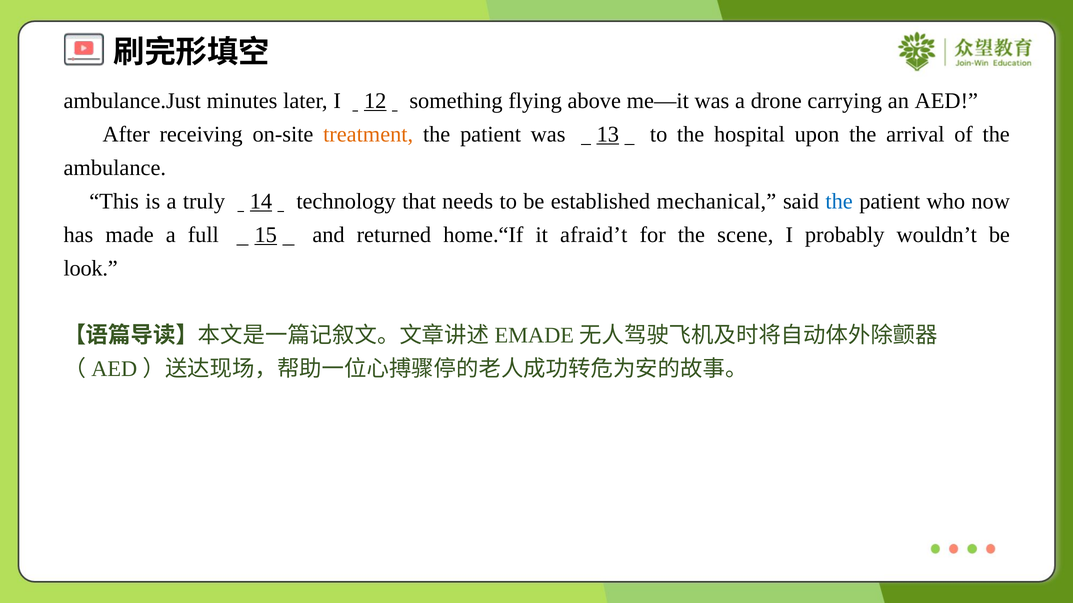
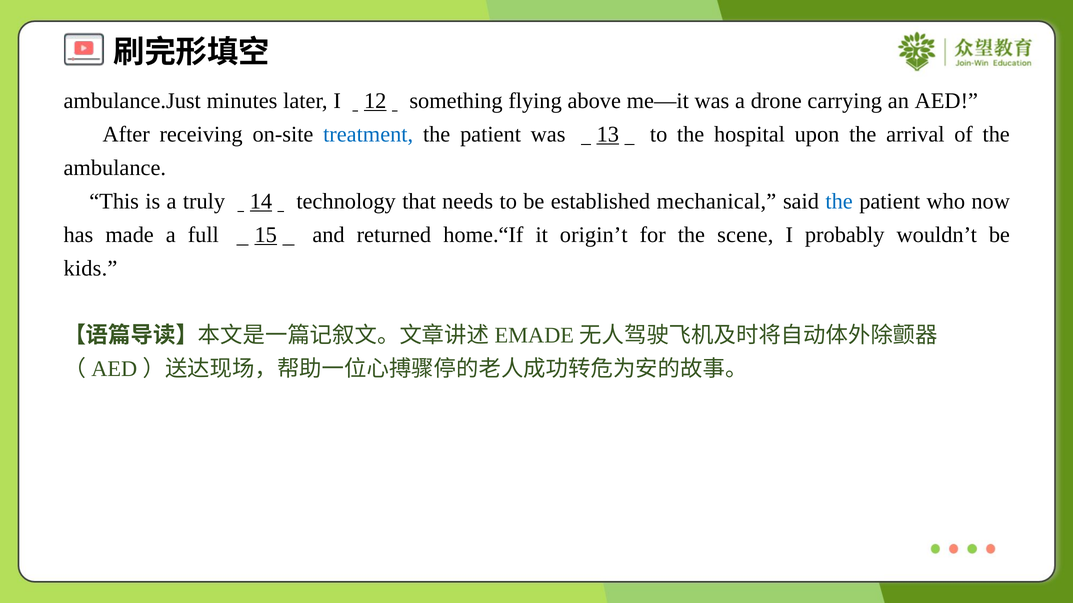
treatment colour: orange -> blue
afraid’t: afraid’t -> origin’t
look: look -> kids
